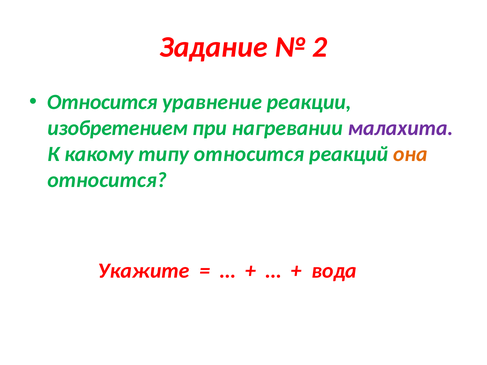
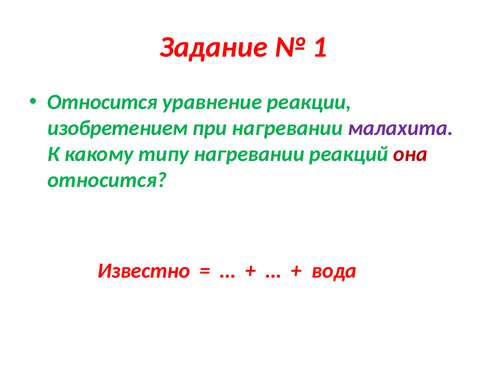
2: 2 -> 1
типу относится: относится -> нагревании
она colour: orange -> red
Укажите: Укажите -> Известно
